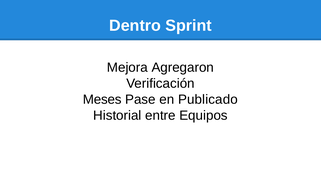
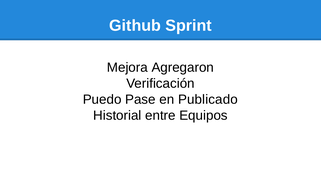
Dentro: Dentro -> Github
Meses: Meses -> Puedo
